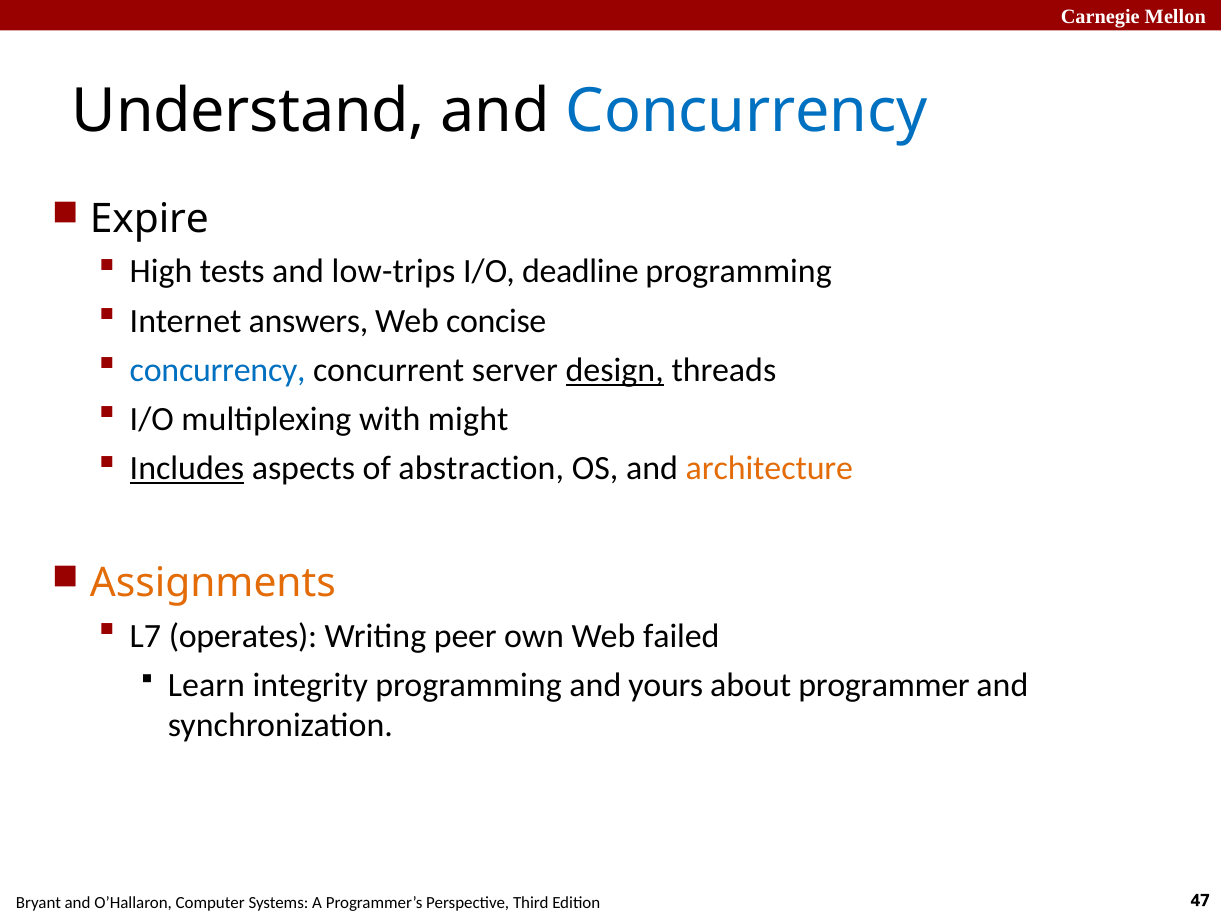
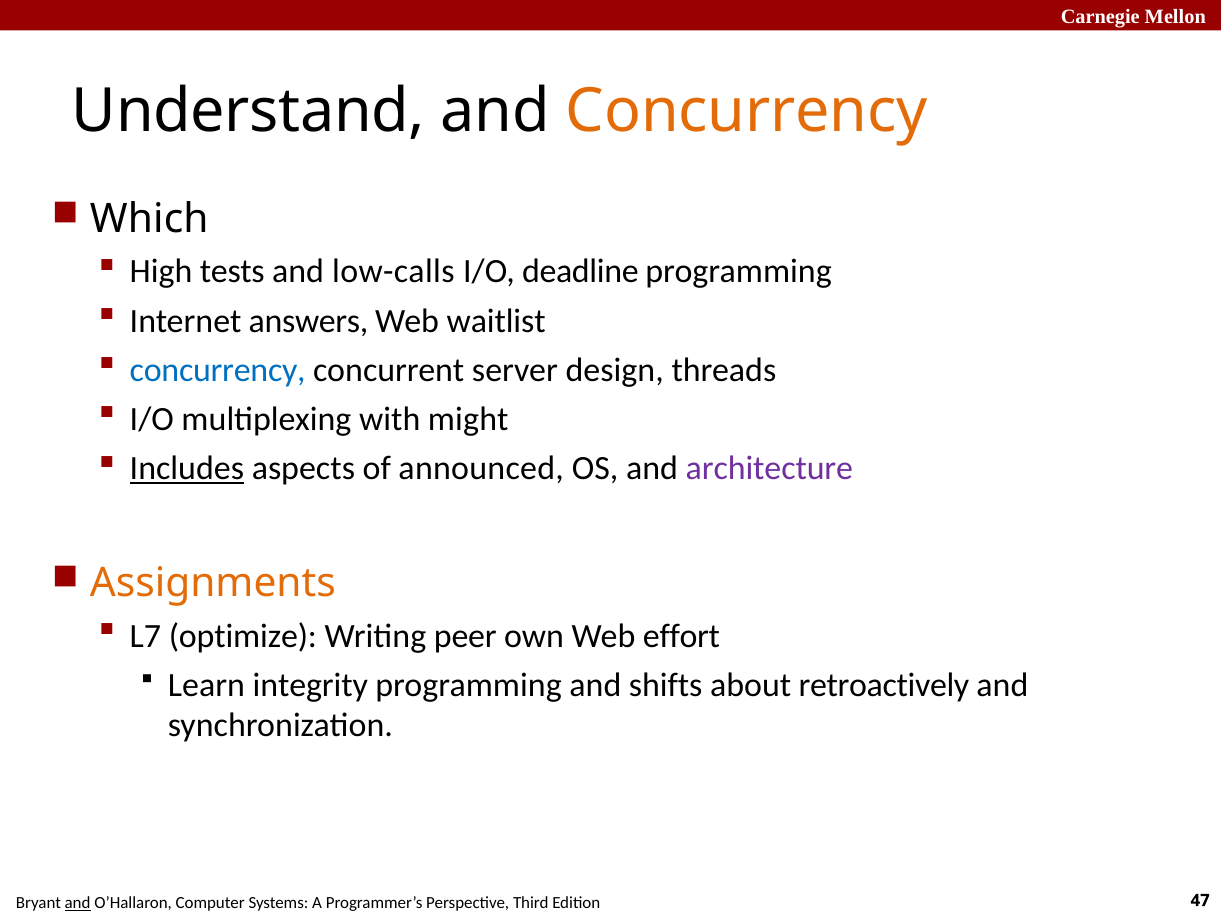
Concurrency at (747, 111) colour: blue -> orange
Expire: Expire -> Which
low-trips: low-trips -> low-calls
concise: concise -> waitlist
design underline: present -> none
abstraction: abstraction -> announced
architecture colour: orange -> purple
operates: operates -> optimize
failed: failed -> effort
yours: yours -> shifts
programmer: programmer -> retroactively
and at (78, 903) underline: none -> present
